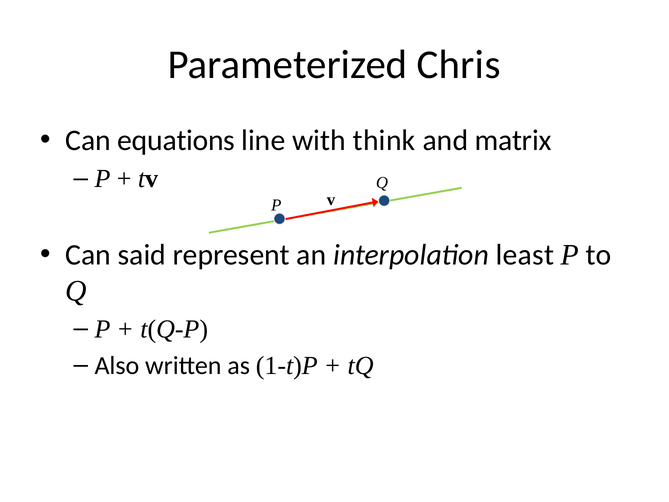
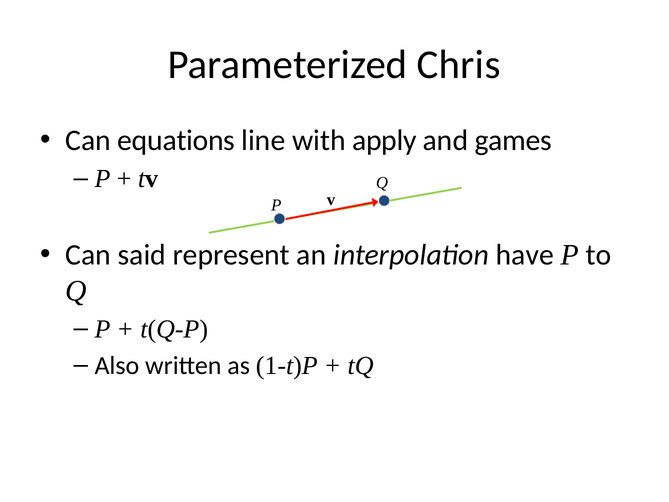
think: think -> apply
matrix: matrix -> games
least: least -> have
